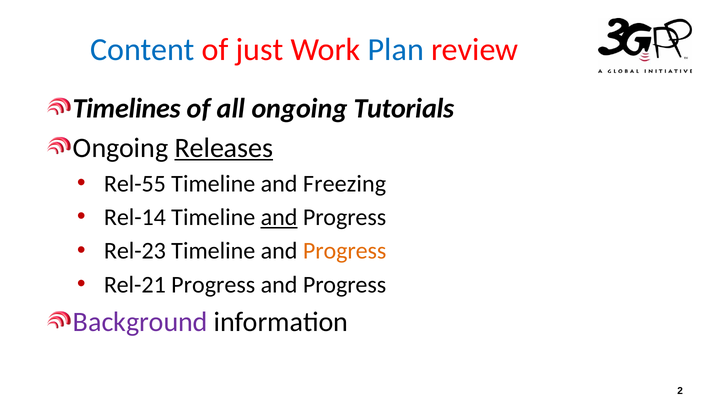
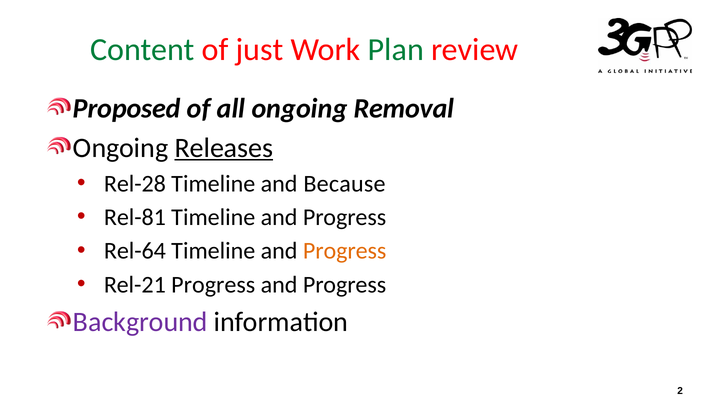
Content colour: blue -> green
Plan colour: blue -> green
Timelines: Timelines -> Proposed
Tutorials: Tutorials -> Removal
Rel-55: Rel-55 -> Rel-28
Freezing: Freezing -> Because
Rel-14: Rel-14 -> Rel-81
and at (279, 217) underline: present -> none
Rel-23: Rel-23 -> Rel-64
